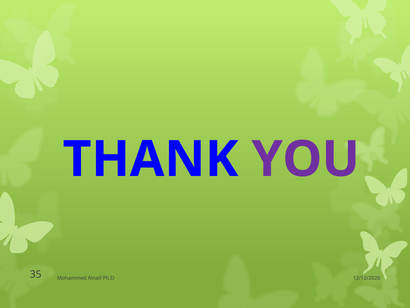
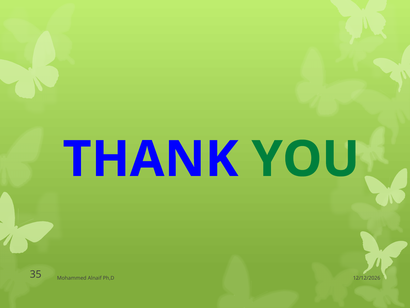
YOU colour: purple -> green
